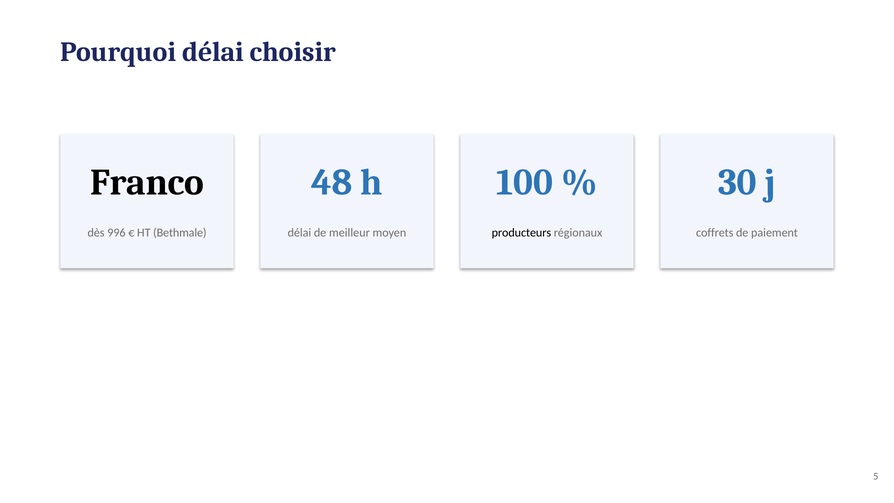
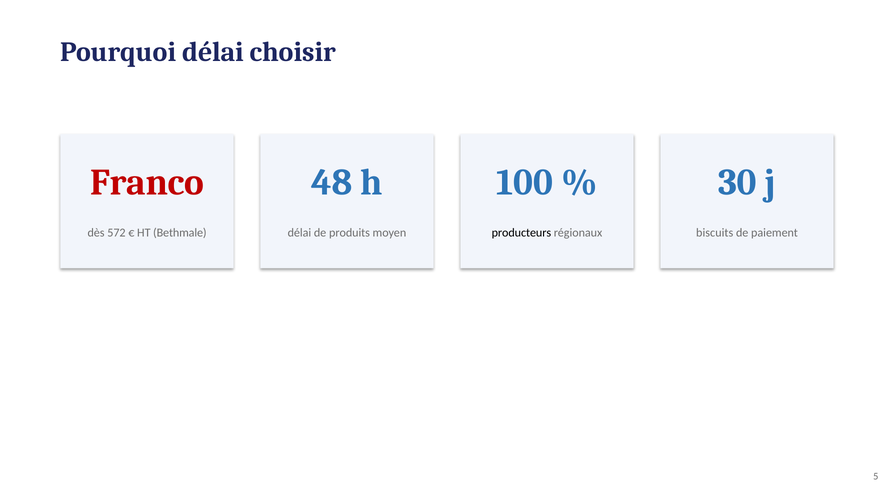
Franco colour: black -> red
996: 996 -> 572
meilleur: meilleur -> produits
coffrets: coffrets -> biscuits
